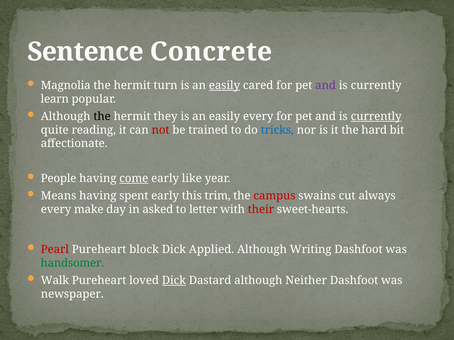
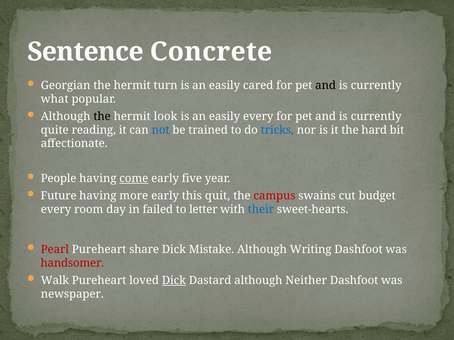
Magnolia: Magnolia -> Georgian
easily at (224, 85) underline: present -> none
and at (326, 85) colour: purple -> black
learn: learn -> what
they: they -> look
currently at (376, 117) underline: present -> none
not colour: red -> blue
like: like -> five
Means: Means -> Future
spent: spent -> more
trim: trim -> quit
always: always -> budget
make: make -> room
asked: asked -> failed
their colour: red -> blue
block: block -> share
Applied: Applied -> Mistake
handsomer colour: green -> red
